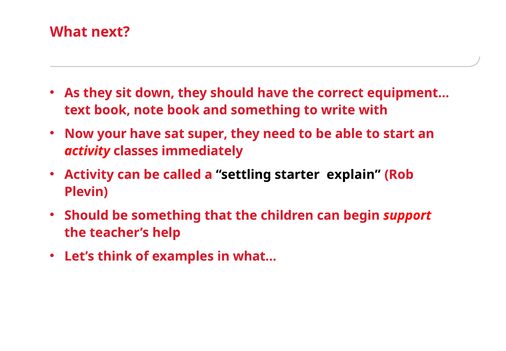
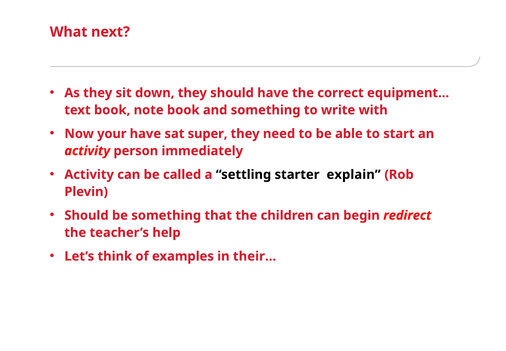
classes: classes -> person
support: support -> redirect
what…: what… -> their…
